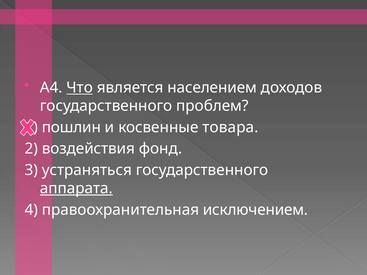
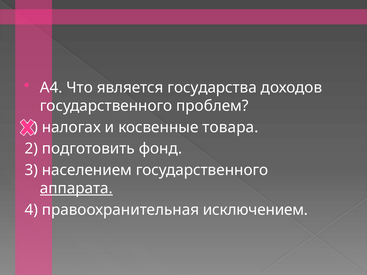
Что underline: present -> none
населением: населением -> государства
пошлин: пошлин -> налогах
воздействия: воздействия -> подготовить
устраняться: устраняться -> населением
